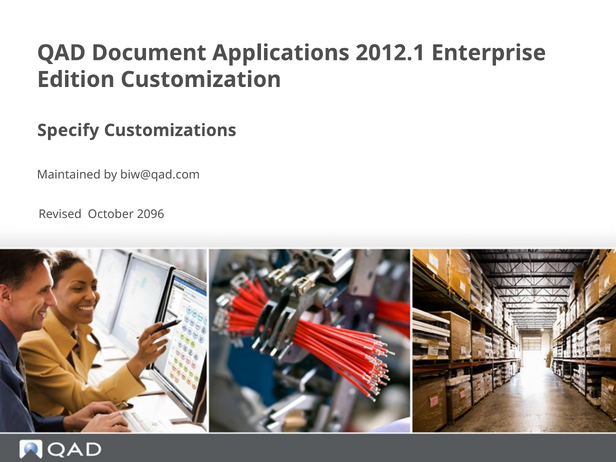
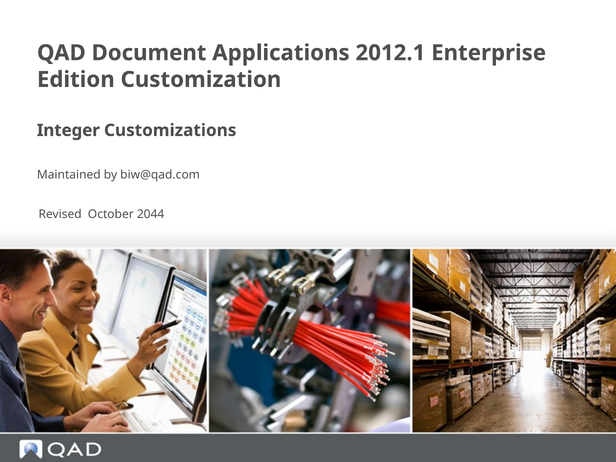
Specify: Specify -> Integer
2096: 2096 -> 2044
